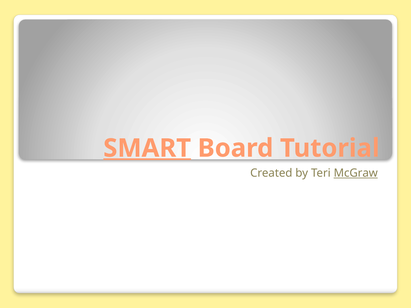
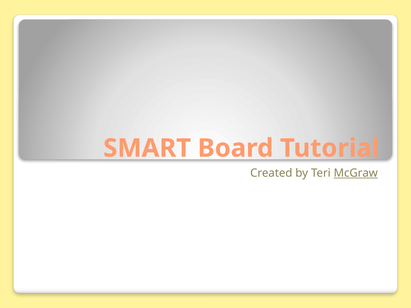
SMART underline: present -> none
